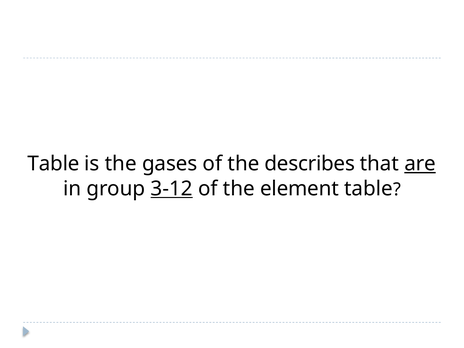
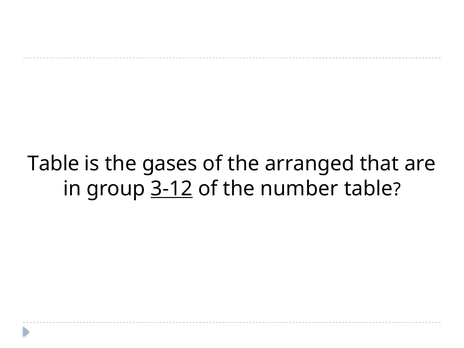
describes: describes -> arranged
are underline: present -> none
element: element -> number
